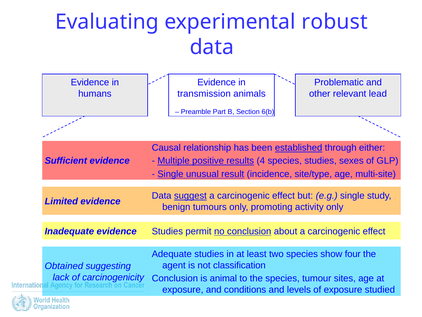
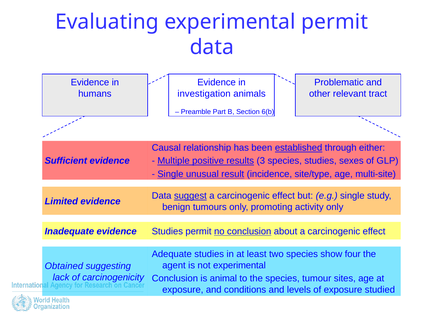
experimental robust: robust -> permit
transmission: transmission -> investigation
lead: lead -> tract
4: 4 -> 3
not classification: classification -> experimental
